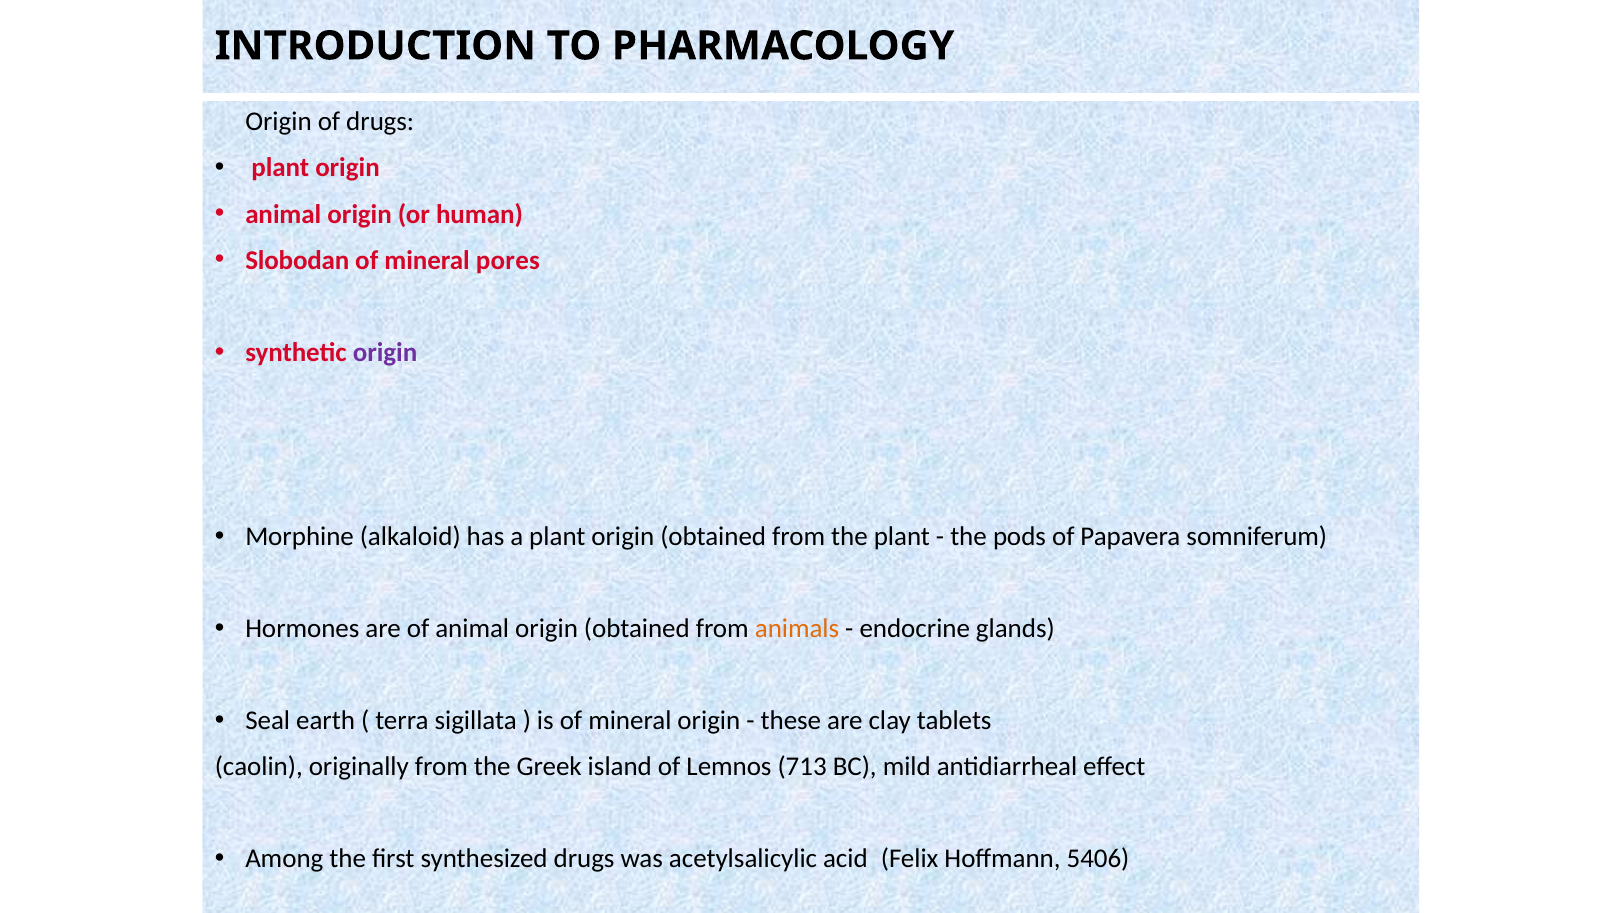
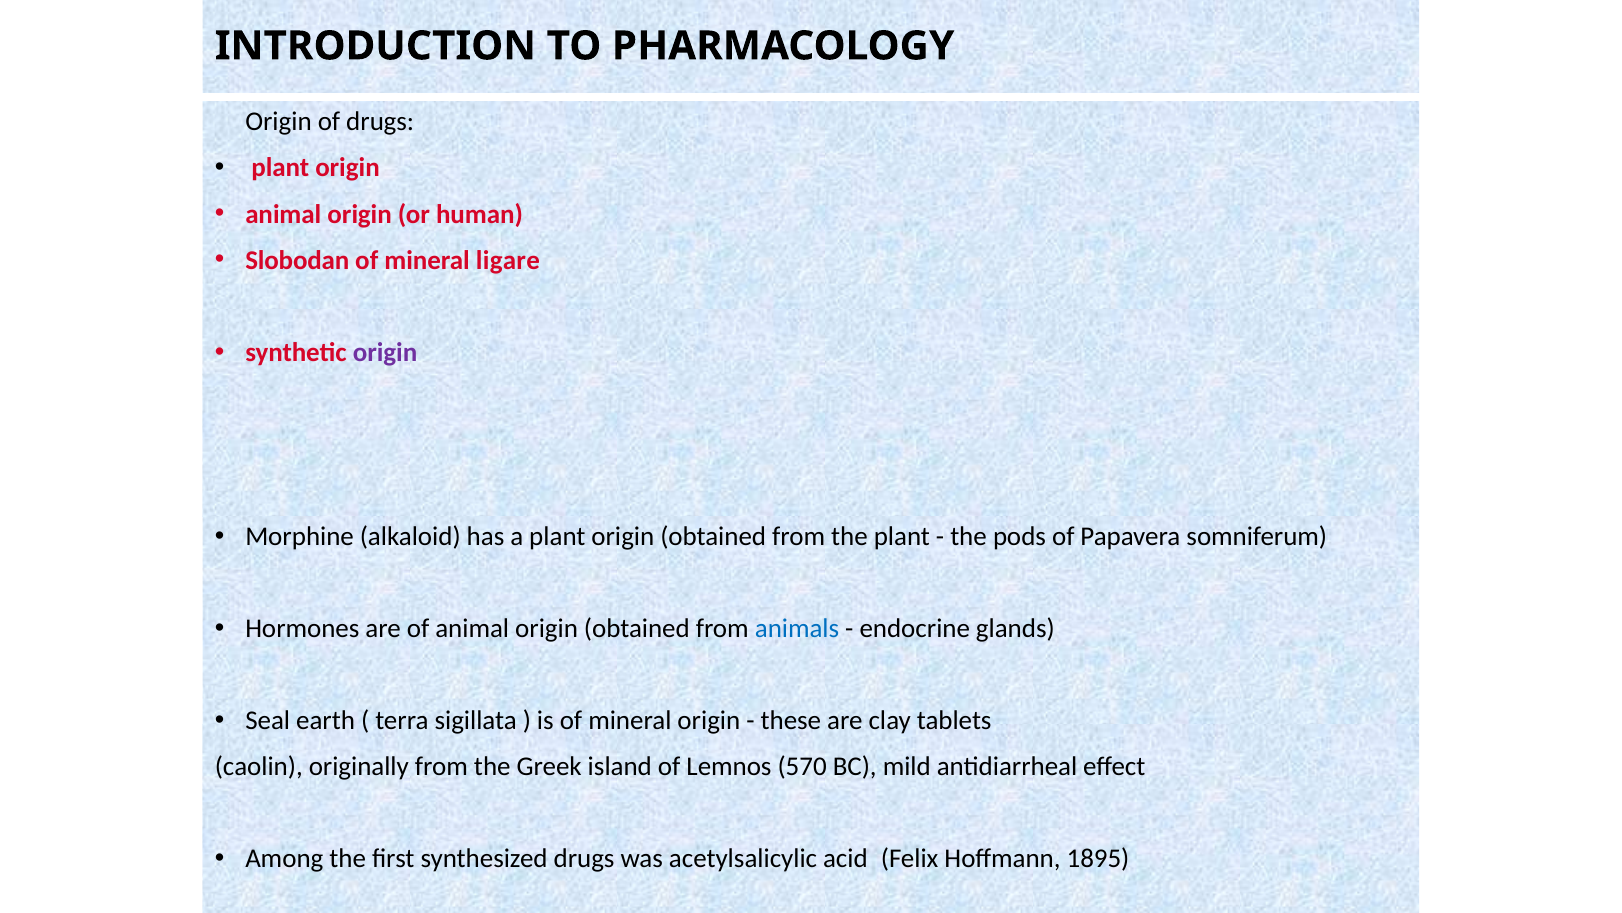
pores: pores -> ligare
animals colour: orange -> blue
713: 713 -> 570
5406: 5406 -> 1895
